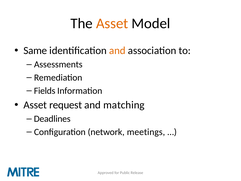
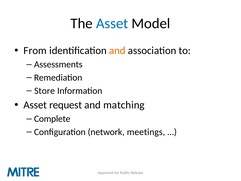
Asset at (112, 23) colour: orange -> blue
Same: Same -> From
Fields: Fields -> Store
Deadlines: Deadlines -> Complete
